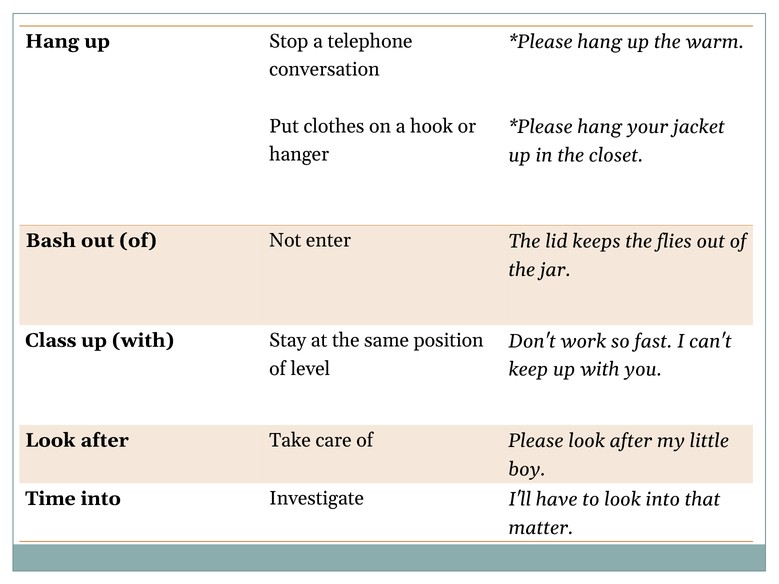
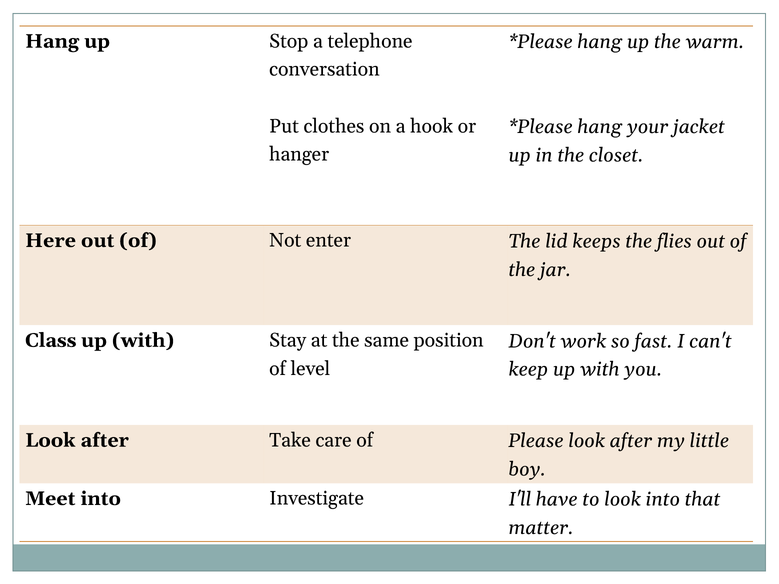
Bash: Bash -> Here
Time: Time -> Meet
